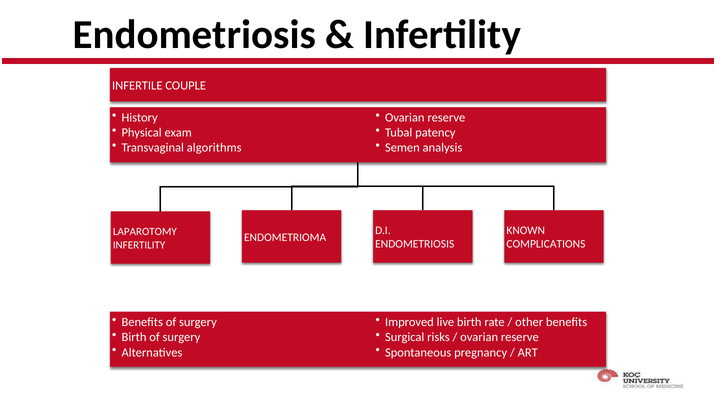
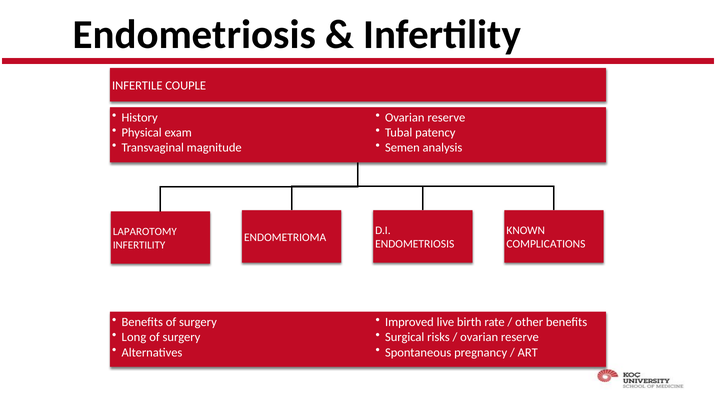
algorithms: algorithms -> magnitude
Birth at (134, 337): Birth -> Long
